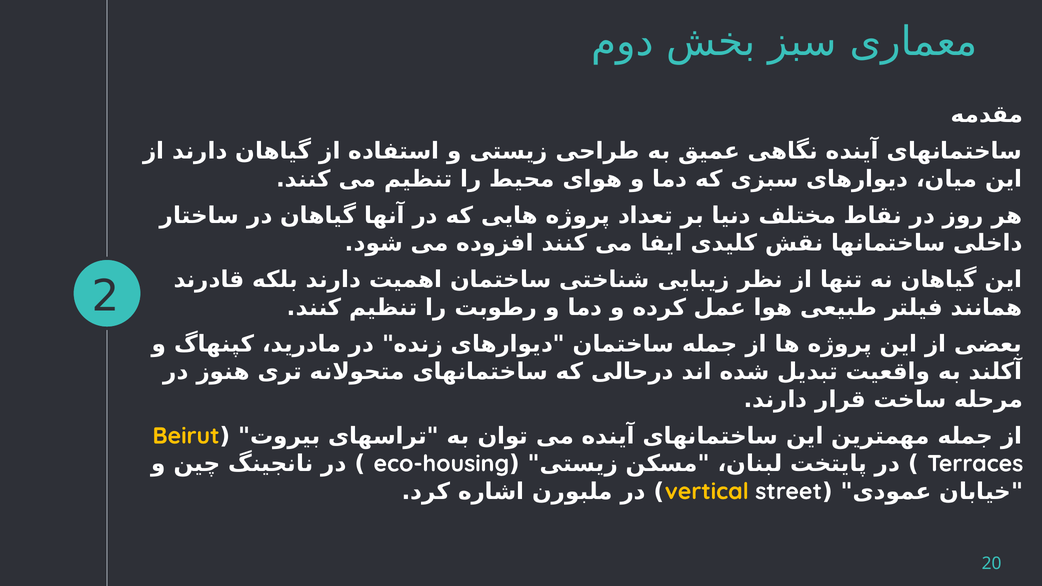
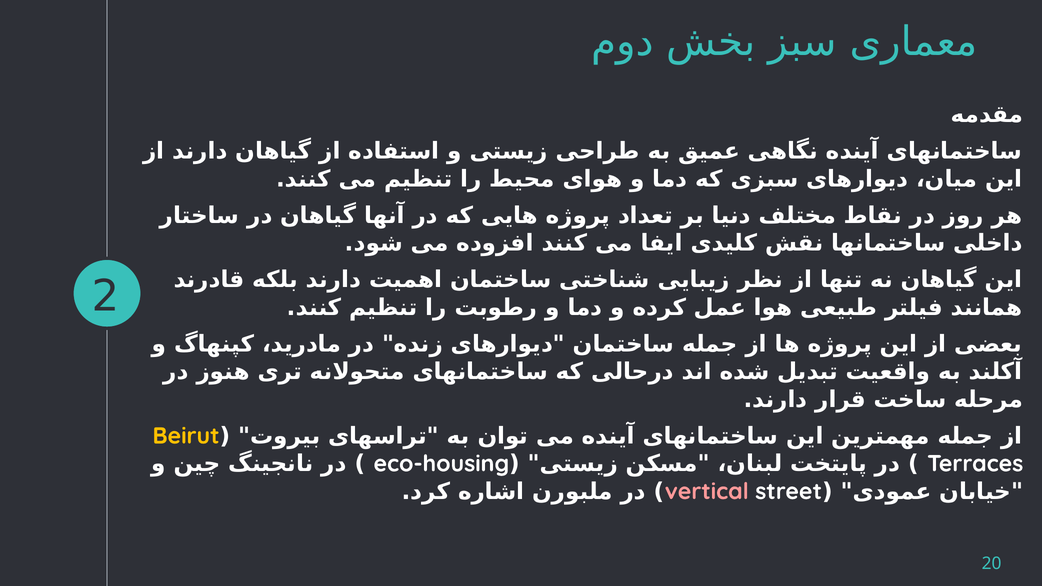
vertical colour: yellow -> pink
